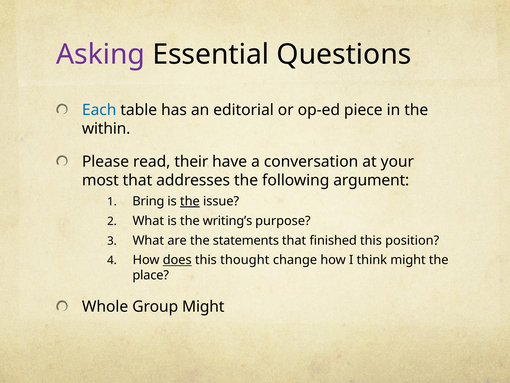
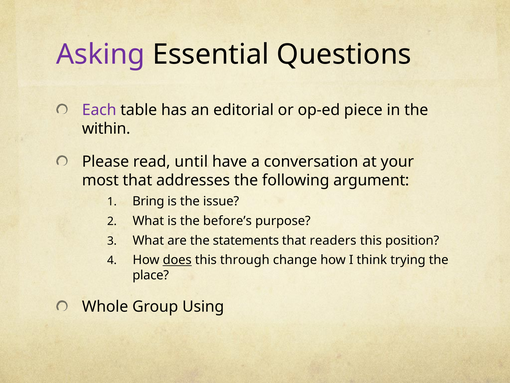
Each colour: blue -> purple
their: their -> until
the at (190, 201) underline: present -> none
writing’s: writing’s -> before’s
finished: finished -> readers
thought: thought -> through
think might: might -> trying
Group Might: Might -> Using
